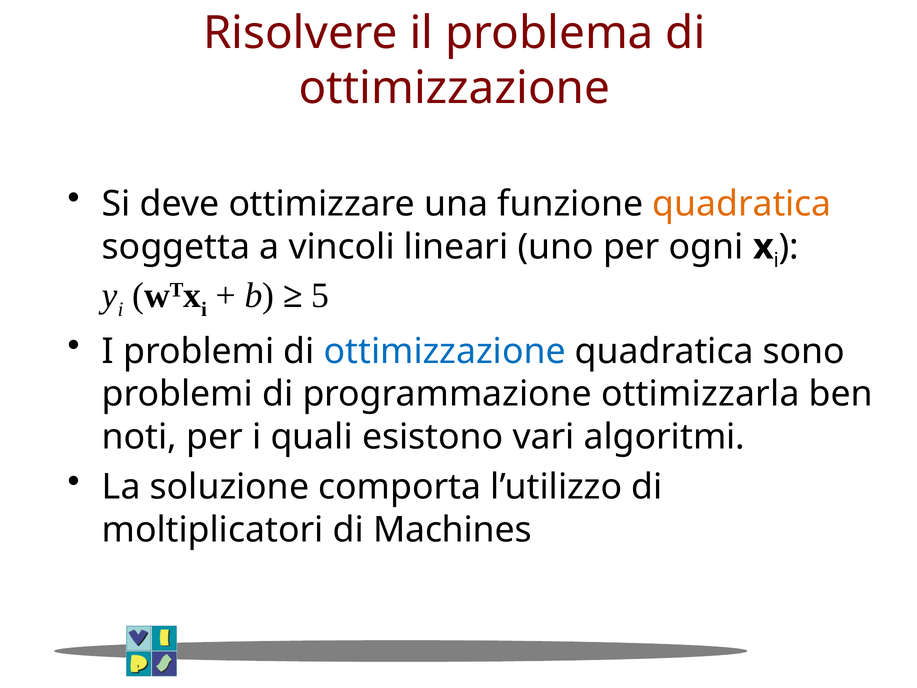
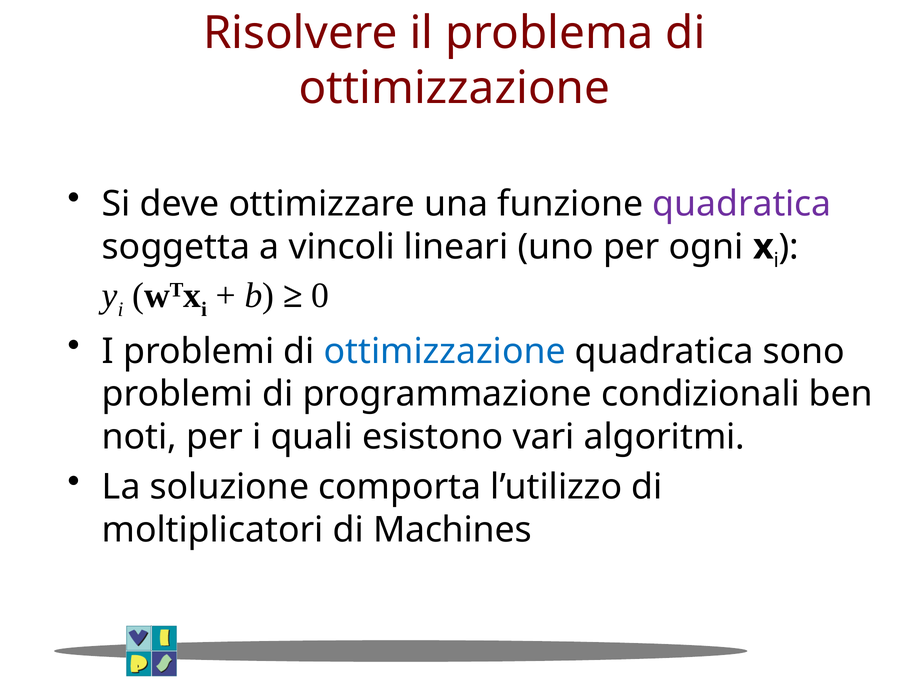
quadratica at (742, 204) colour: orange -> purple
5: 5 -> 0
ottimizzarla: ottimizzarla -> condizionali
